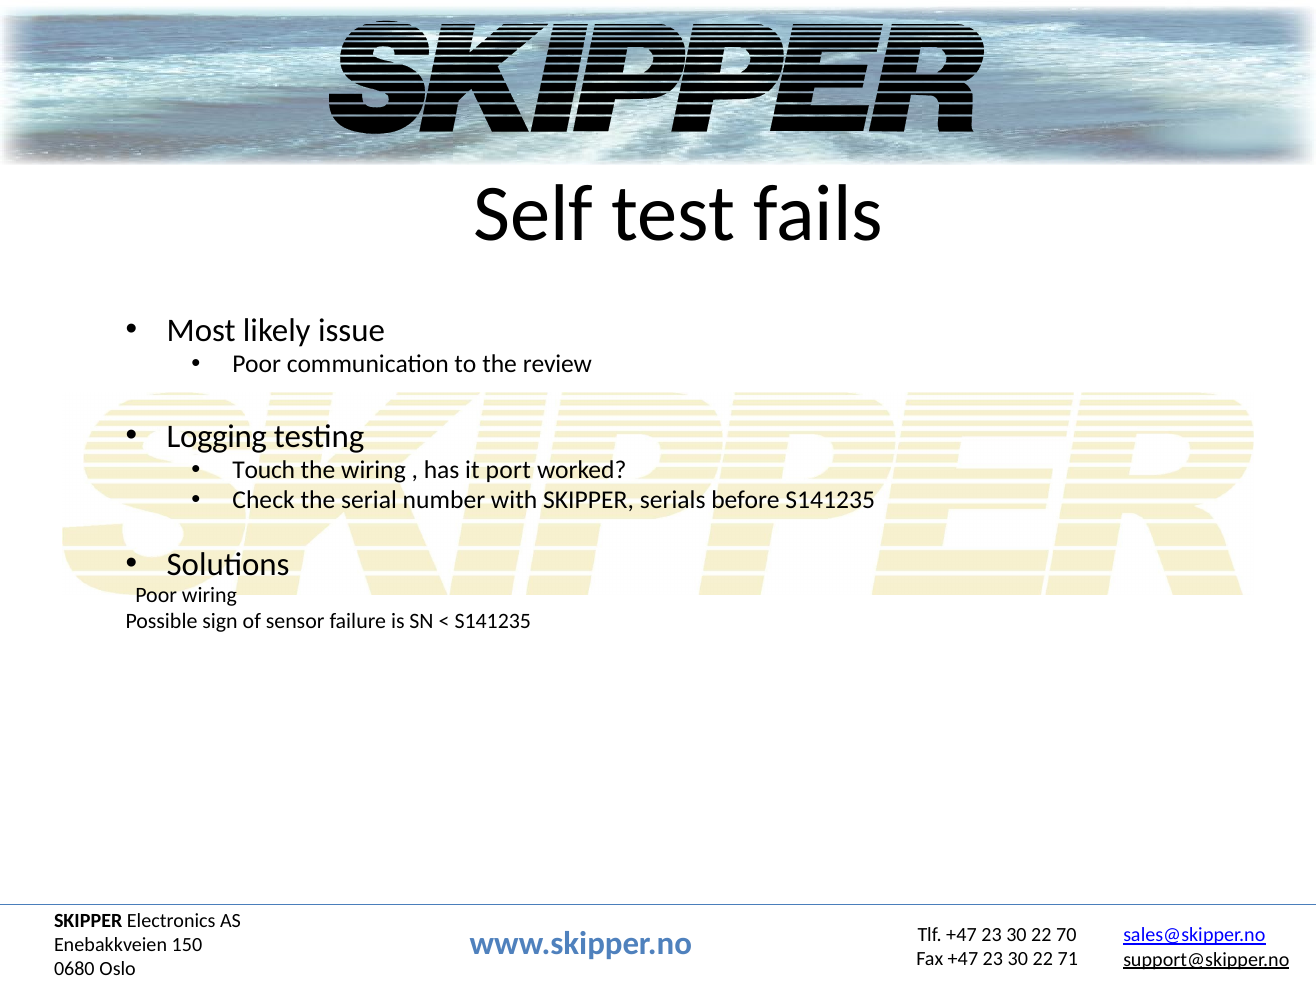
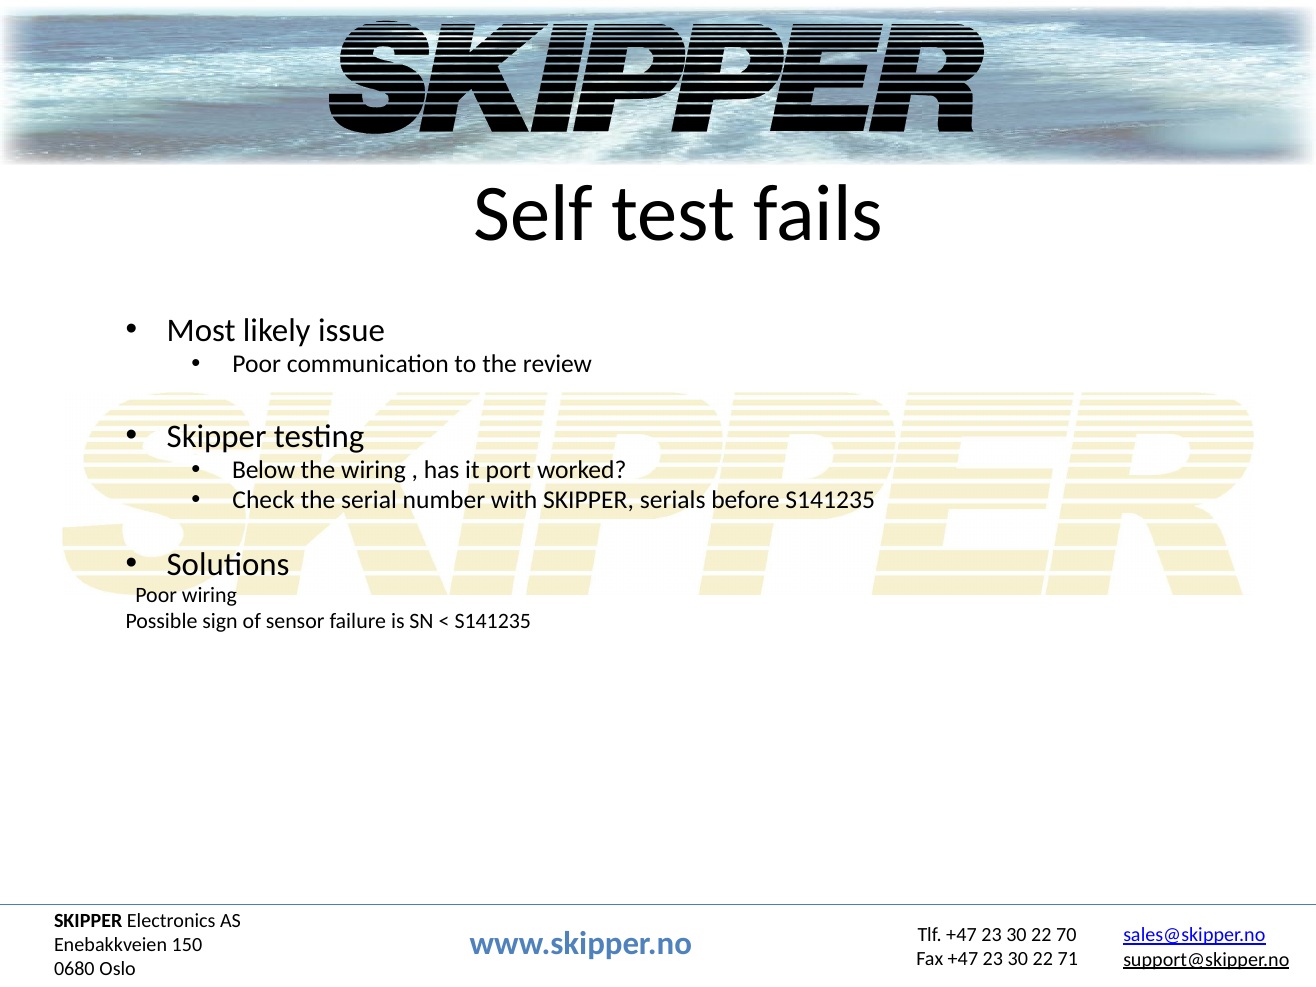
Logging at (217, 437): Logging -> Skipper
Touch: Touch -> Below
